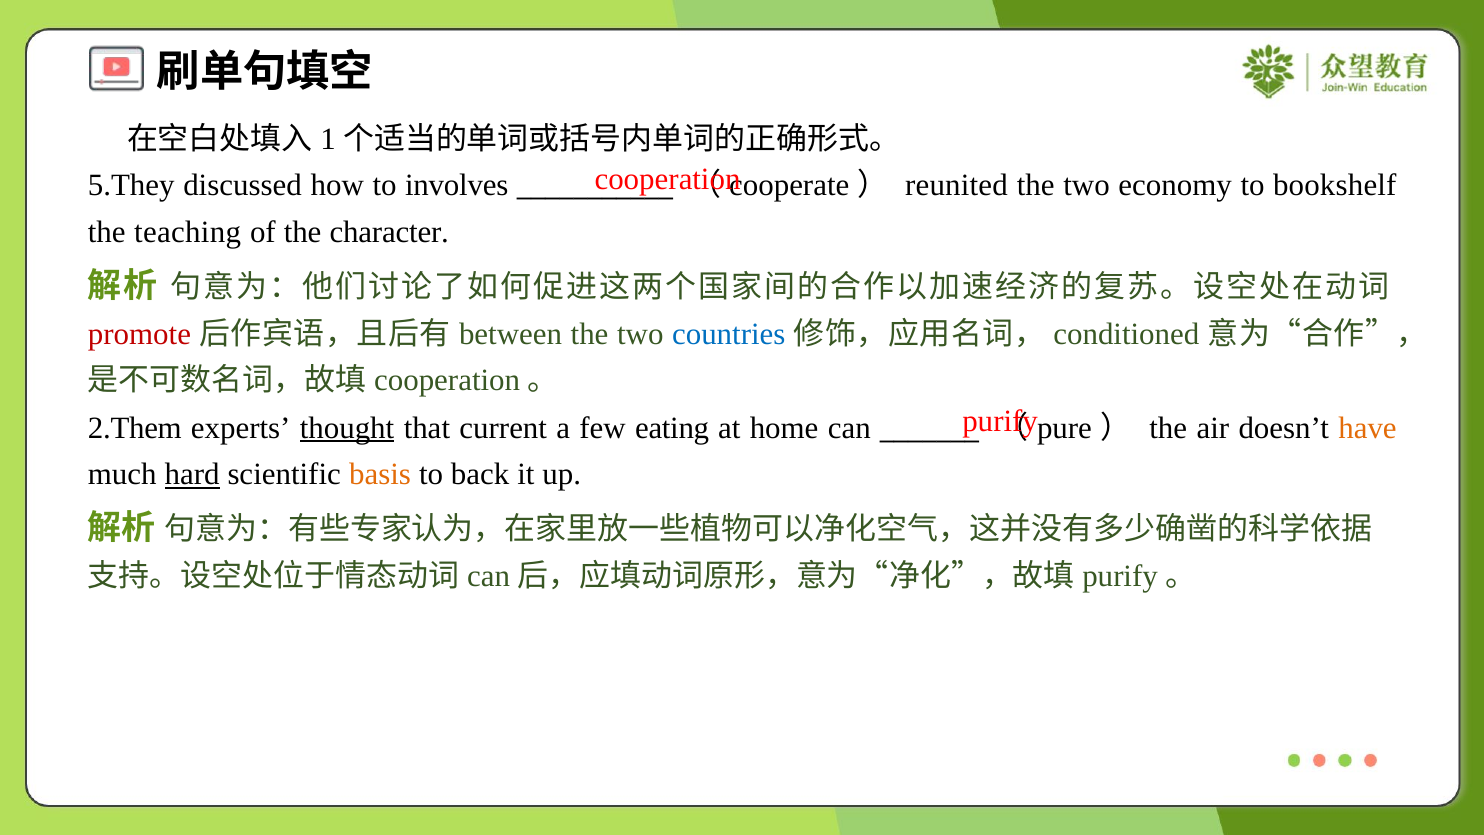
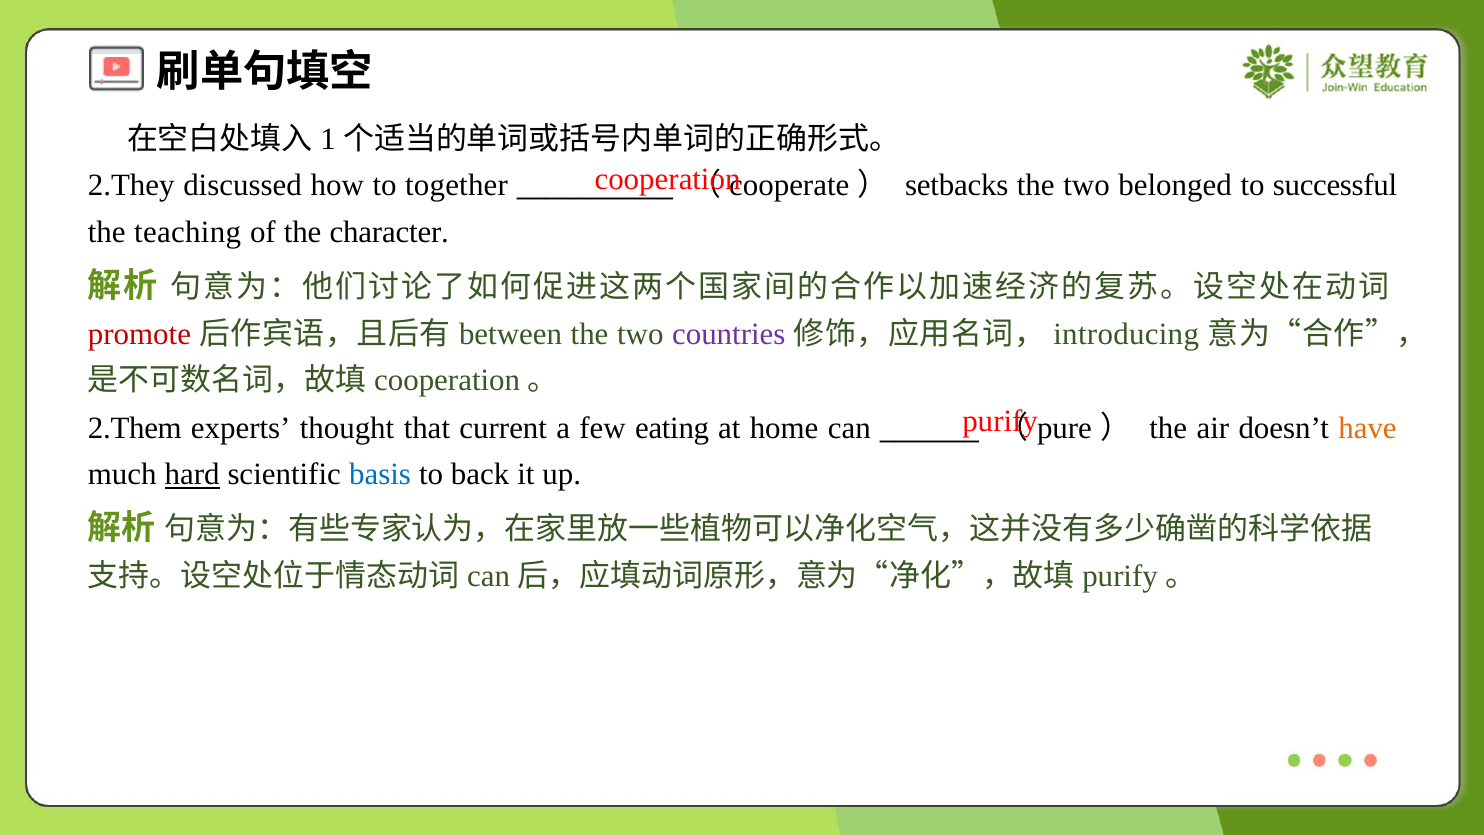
5.They: 5.They -> 2.They
involves: involves -> together
reunited: reunited -> setbacks
economy: economy -> belonged
bookshelf: bookshelf -> successful
countries colour: blue -> purple
conditioned: conditioned -> introducing
thought underline: present -> none
basis colour: orange -> blue
